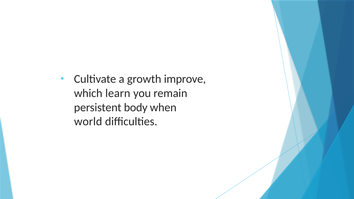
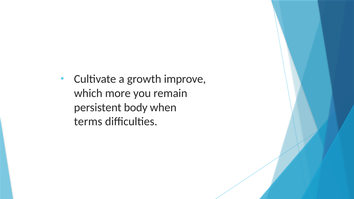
learn: learn -> more
world: world -> terms
